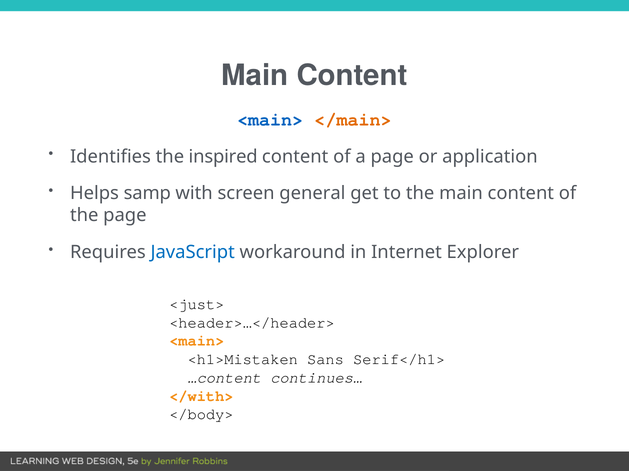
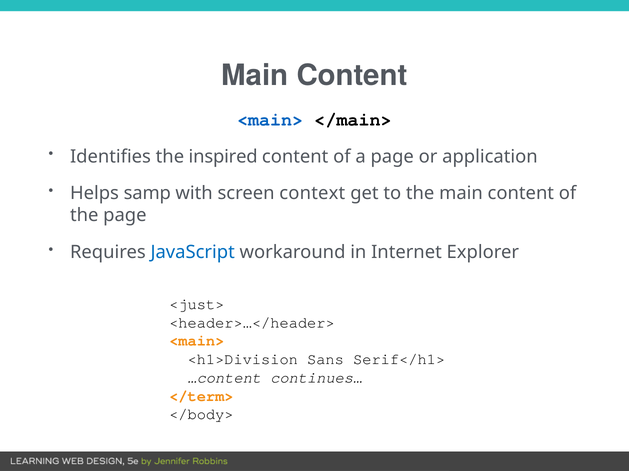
</main> colour: orange -> black
general: general -> context
<h1>Mistaken: <h1>Mistaken -> <h1>Division
</with>: </with> -> </term>
